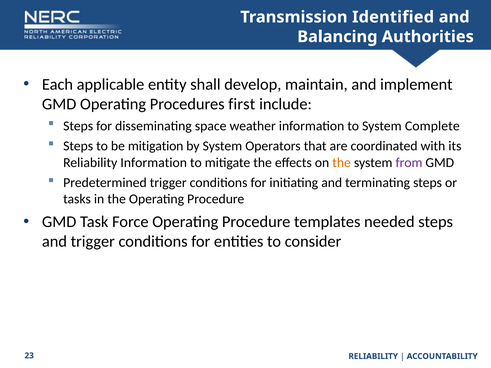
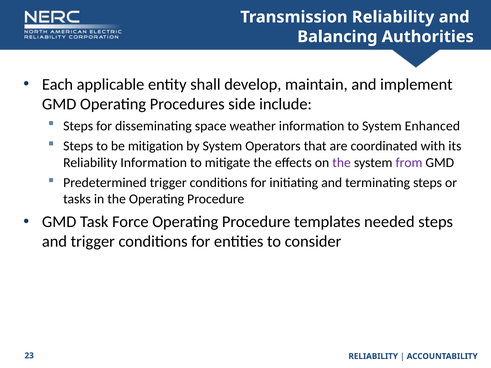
Transmission Identified: Identified -> Reliability
first: first -> side
Complete: Complete -> Enhanced
the at (342, 163) colour: orange -> purple
